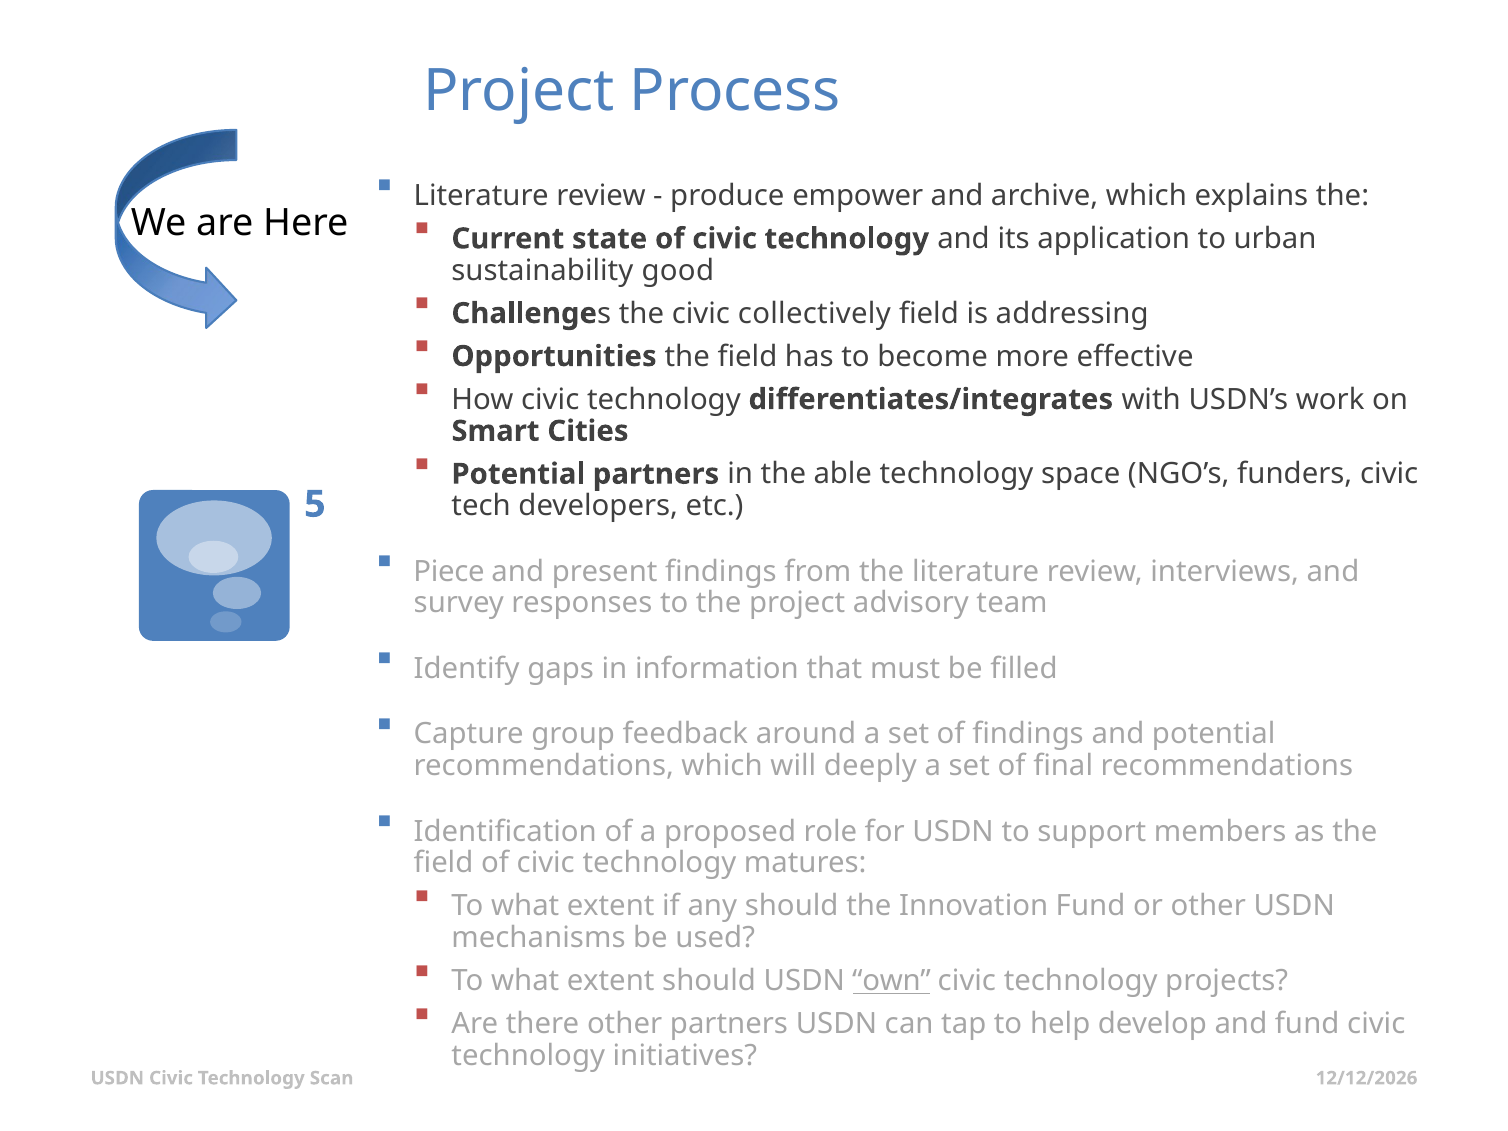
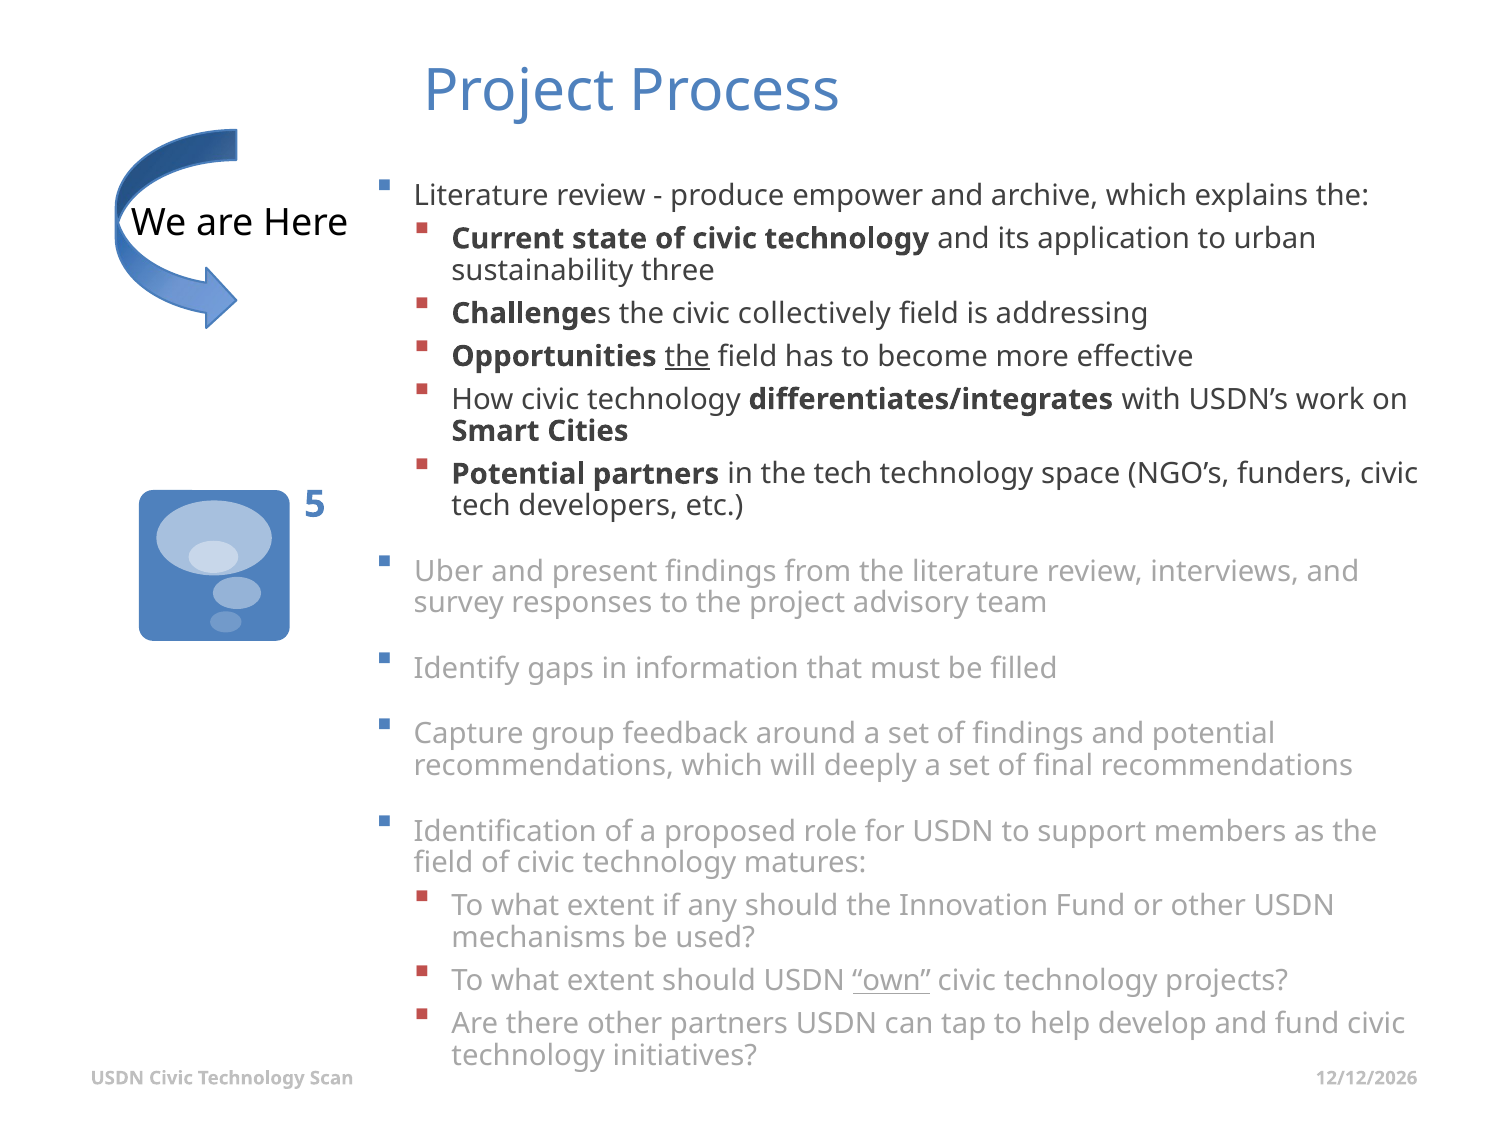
good: good -> three
the at (687, 356) underline: none -> present
the able: able -> tech
Piece: Piece -> Uber
